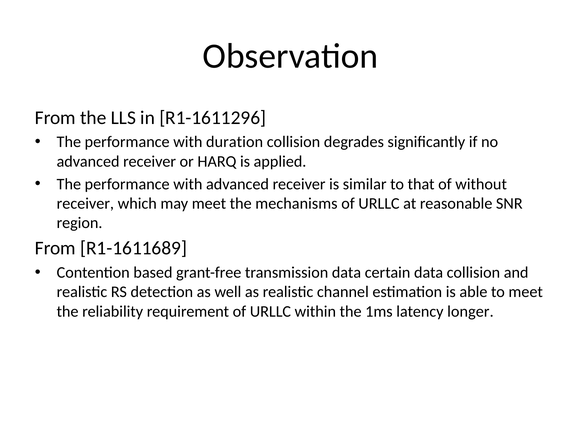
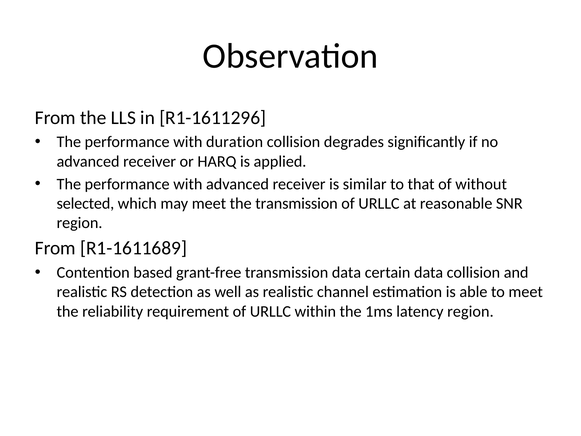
receiver at (85, 203): receiver -> selected
the mechanisms: mechanisms -> transmission
latency longer: longer -> region
